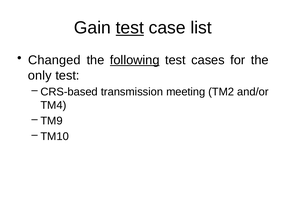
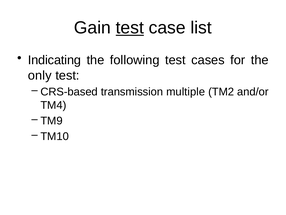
Changed: Changed -> Indicating
following underline: present -> none
meeting: meeting -> multiple
